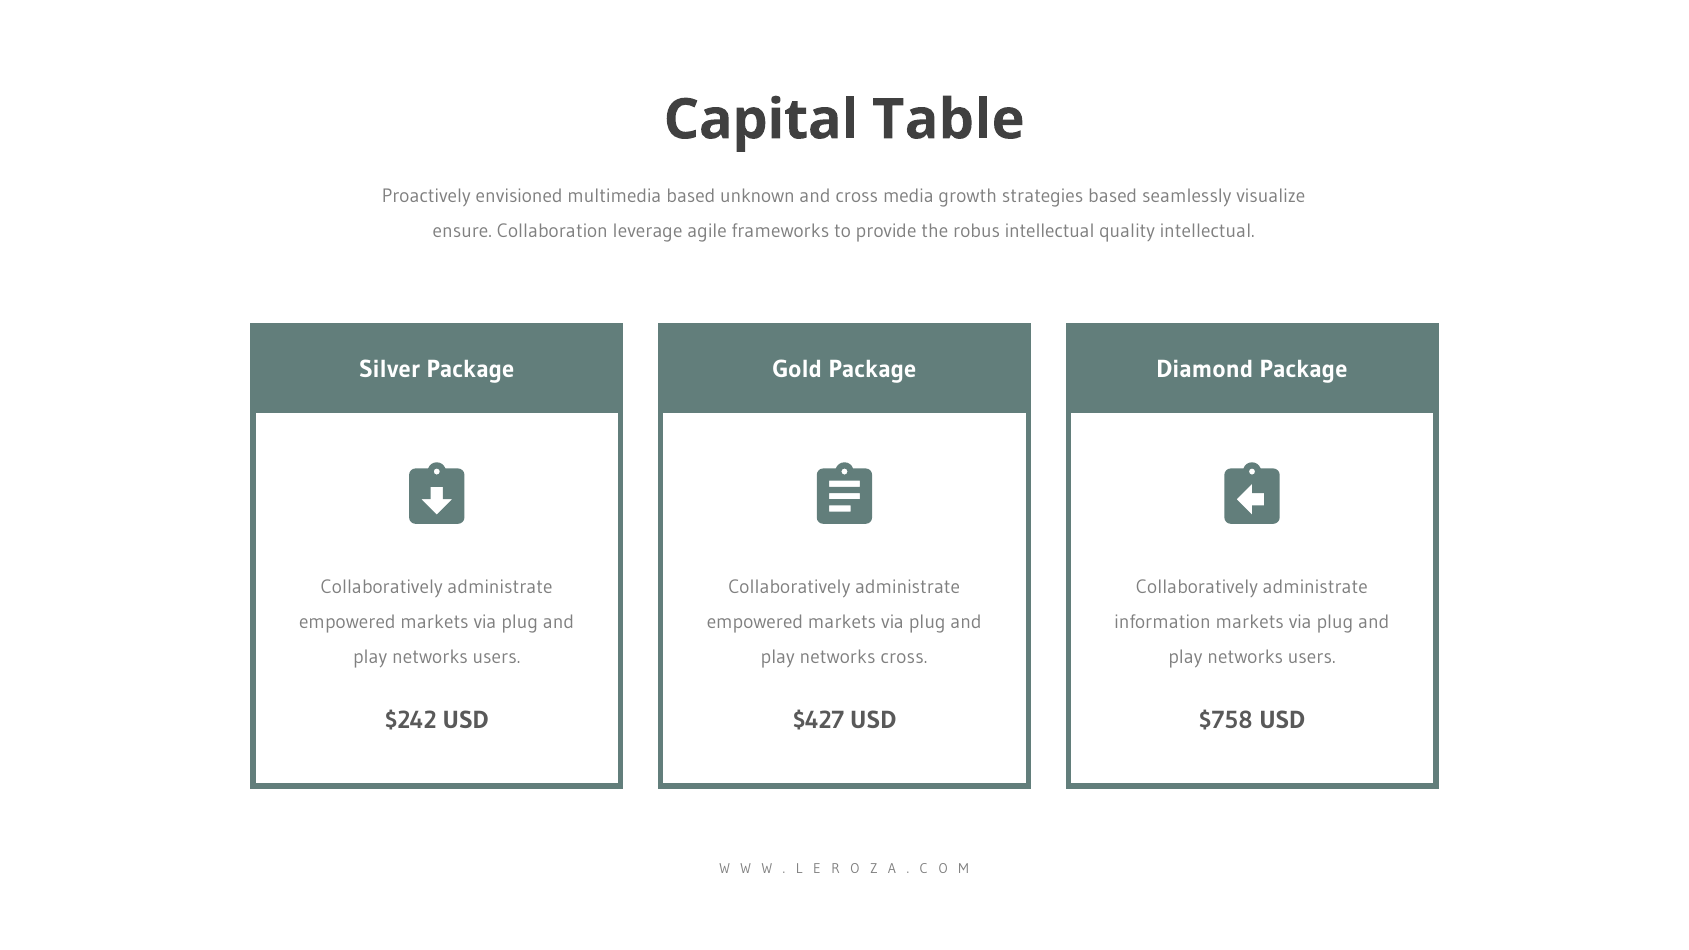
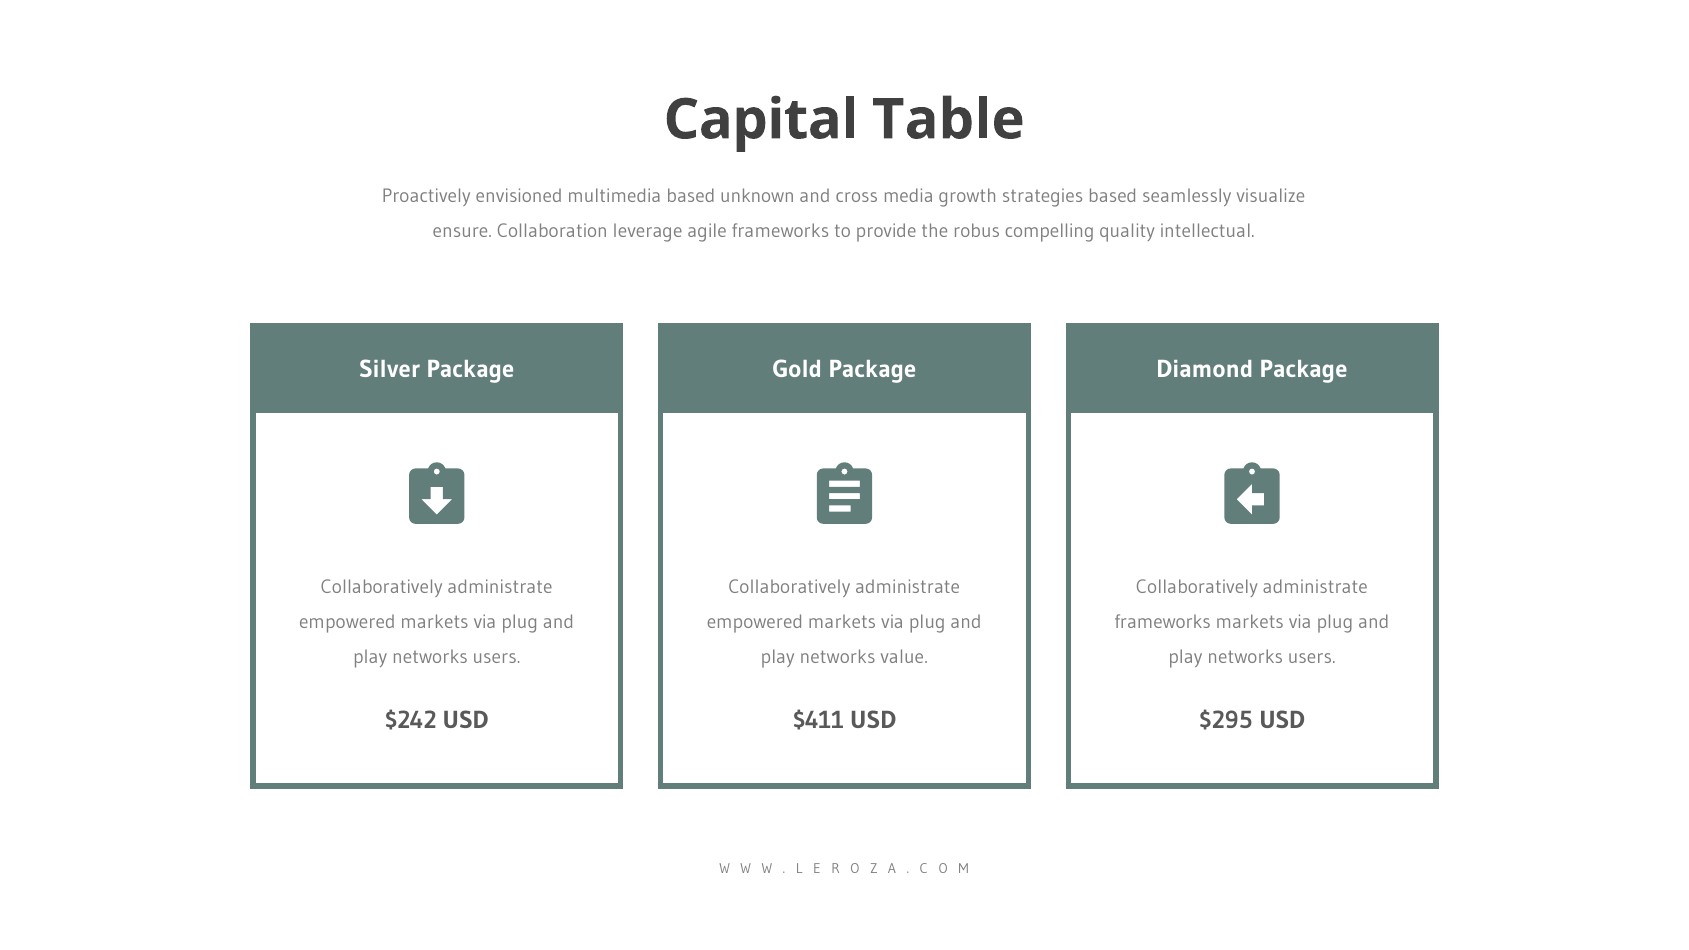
robus intellectual: intellectual -> compelling
information at (1163, 622): information -> frameworks
networks cross: cross -> value
$427: $427 -> $411
$758: $758 -> $295
